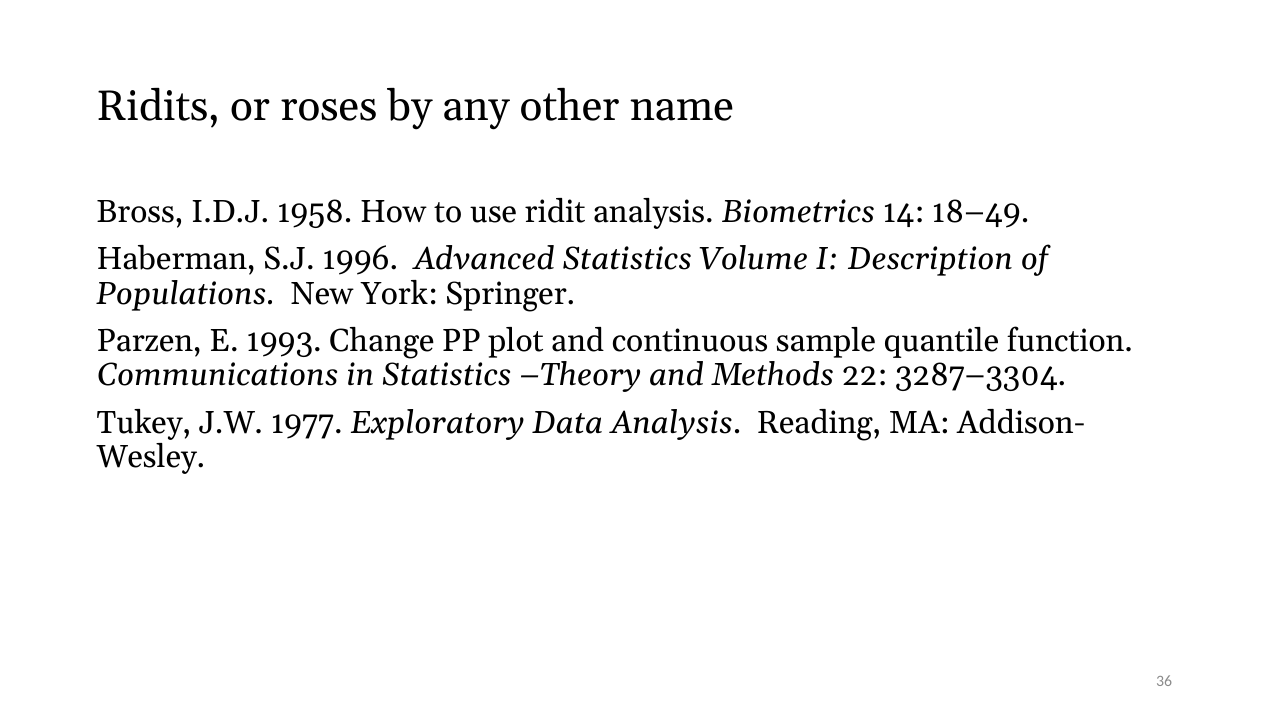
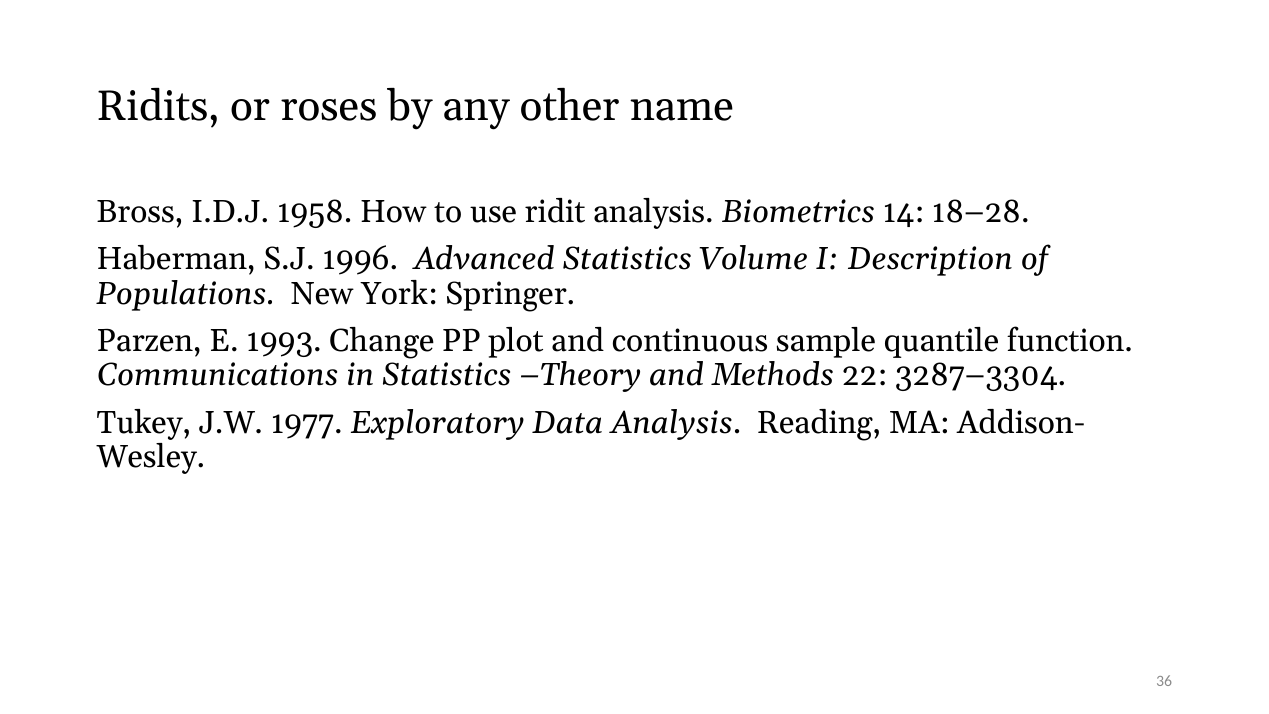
18–49: 18–49 -> 18–28
